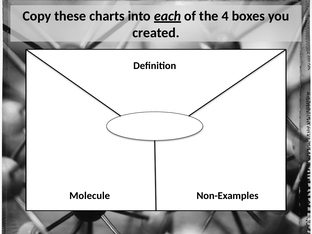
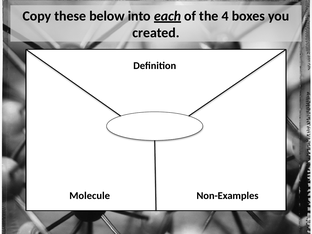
charts: charts -> below
